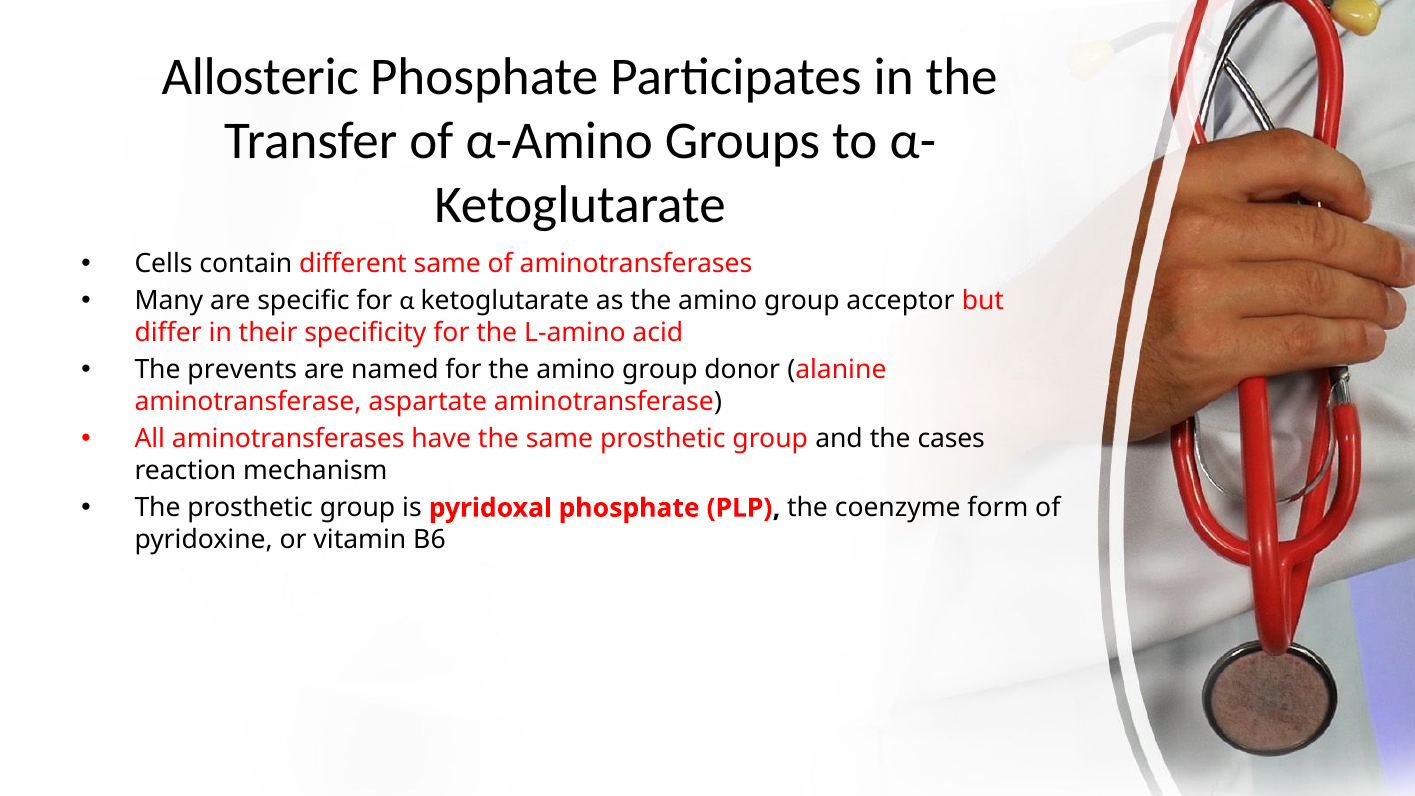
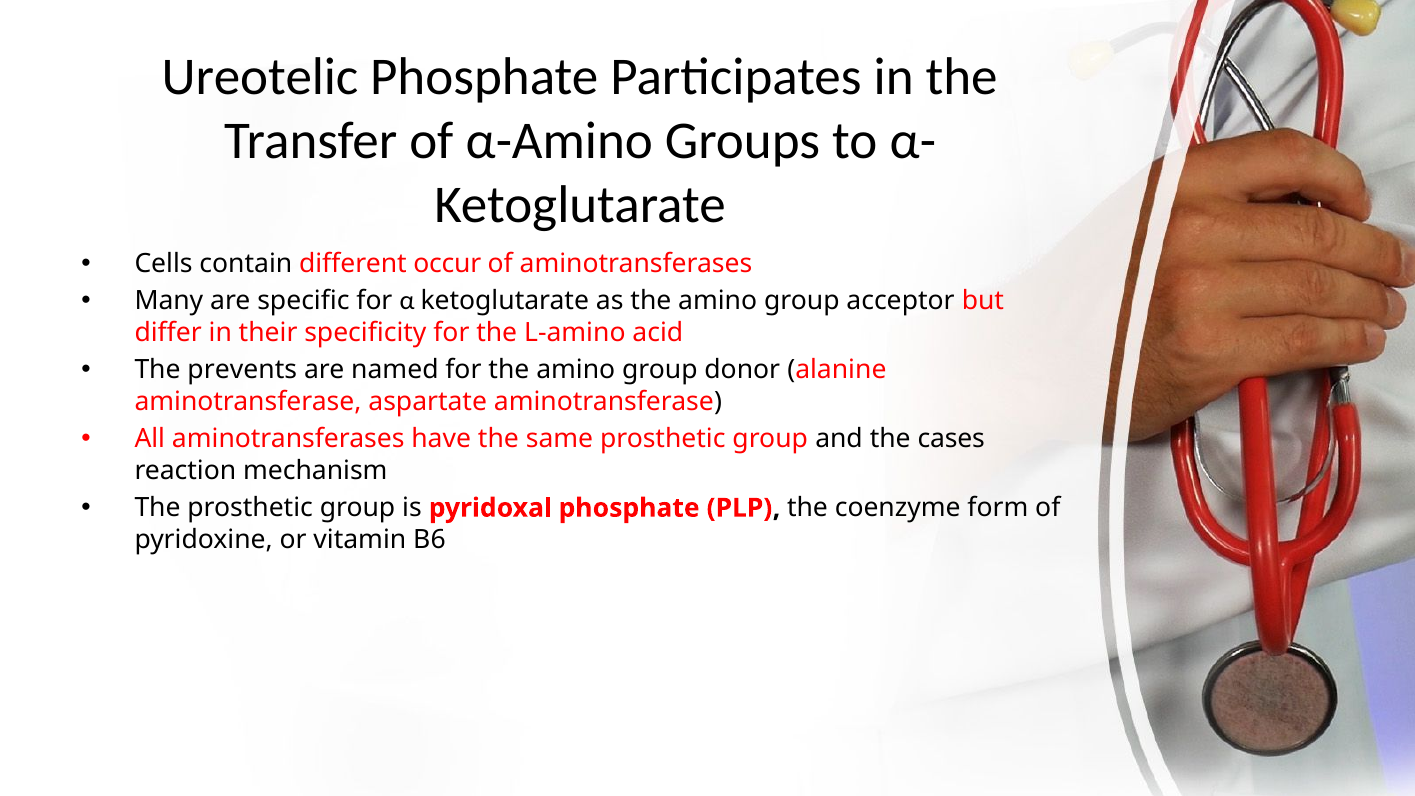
Allosteric: Allosteric -> Ureotelic
different same: same -> occur
